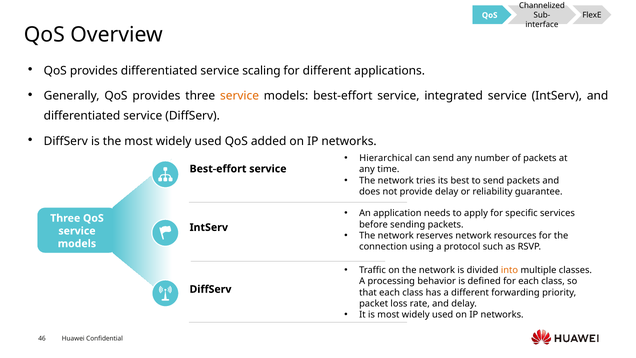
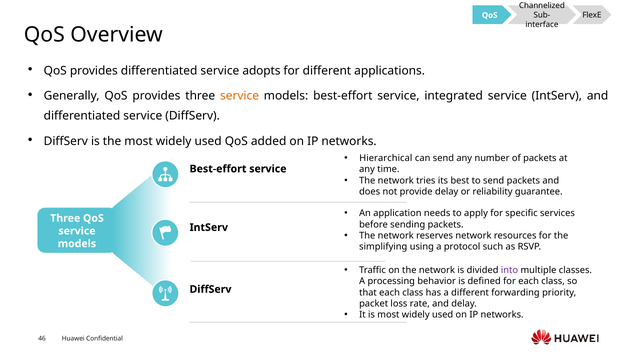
scaling: scaling -> adopts
connection: connection -> simplifying
into colour: orange -> purple
